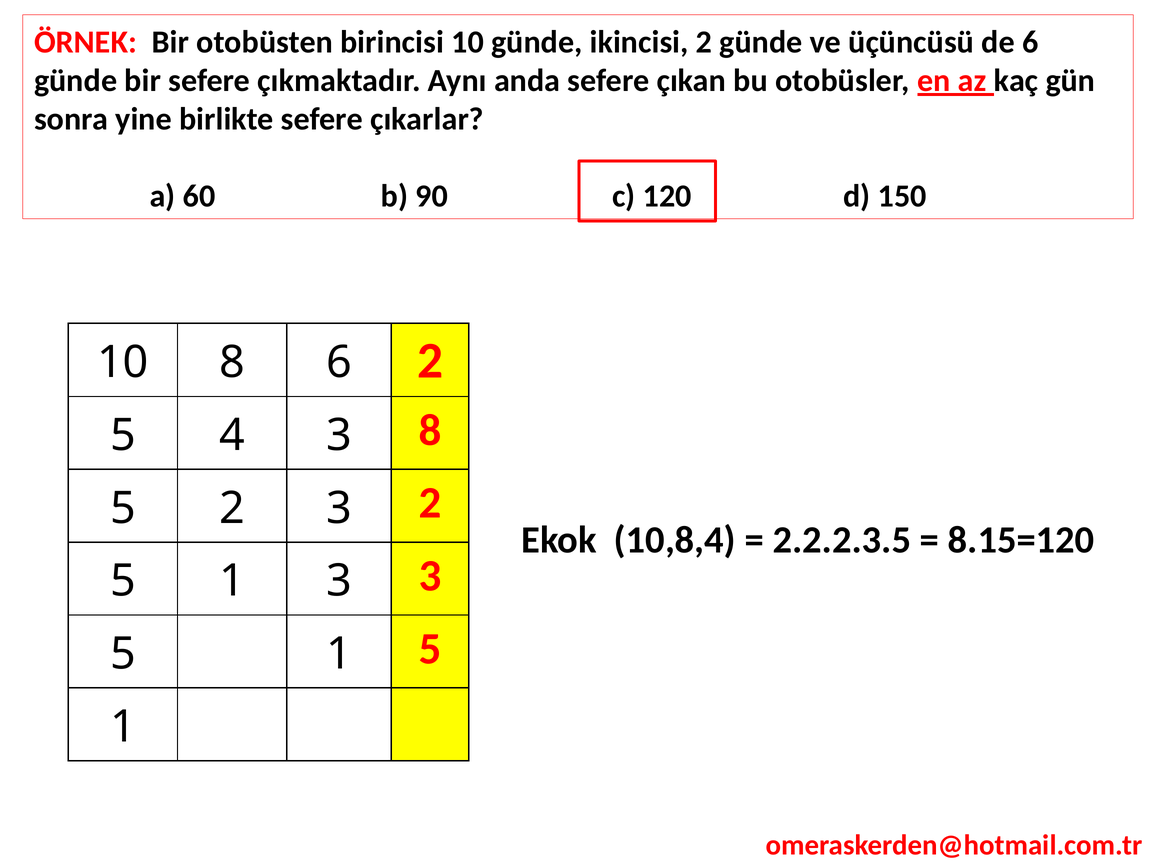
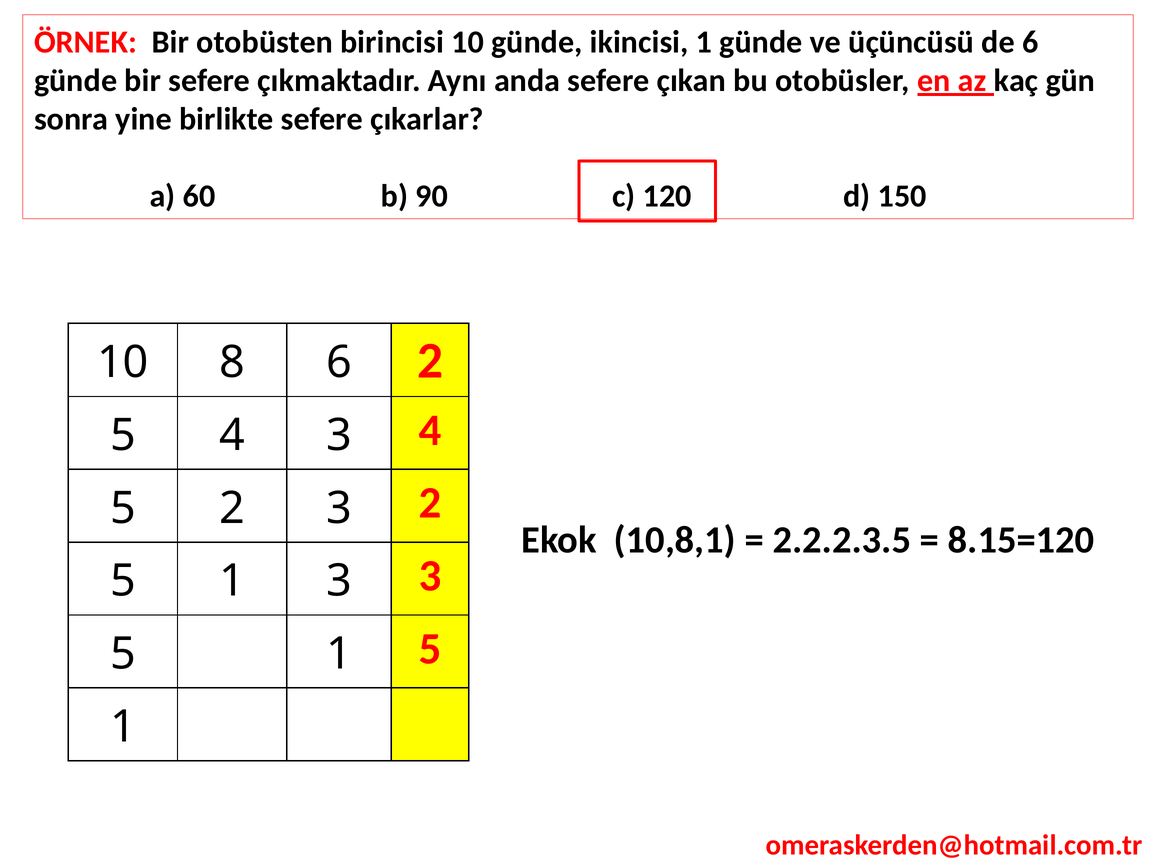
ikincisi 2: 2 -> 1
3 8: 8 -> 4
10,8,4: 10,8,4 -> 10,8,1
